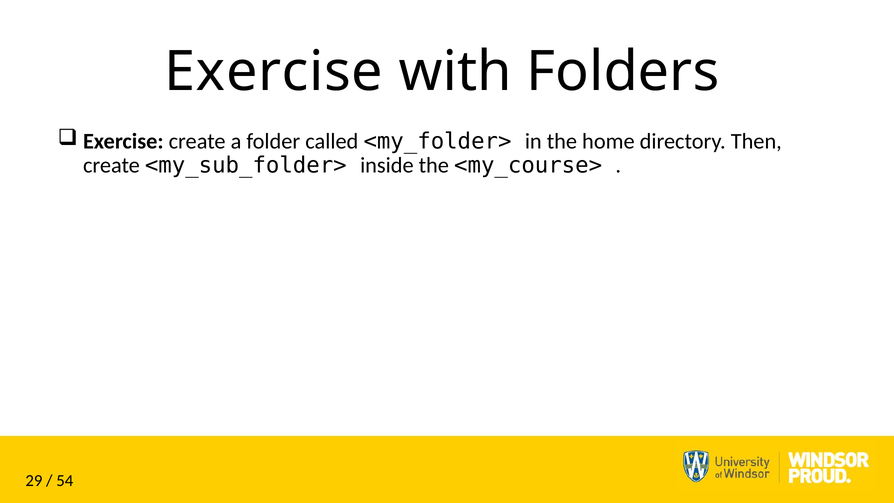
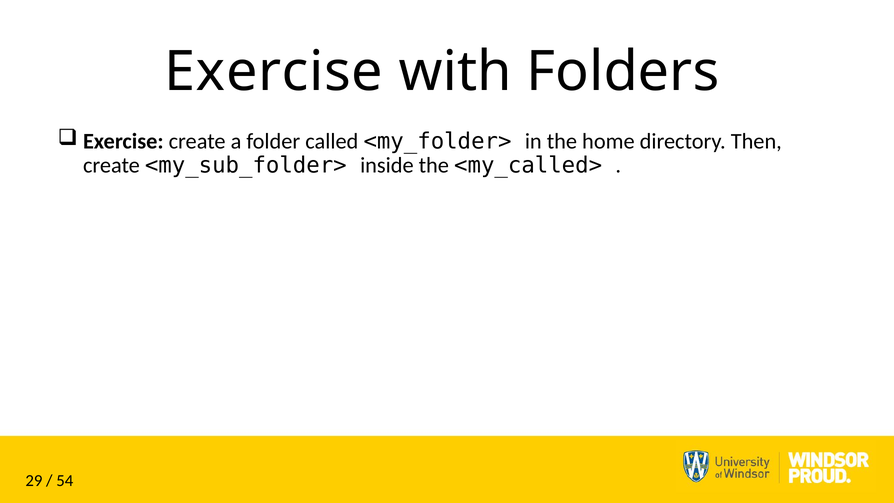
<my_course>: <my_course> -> <my_called>
